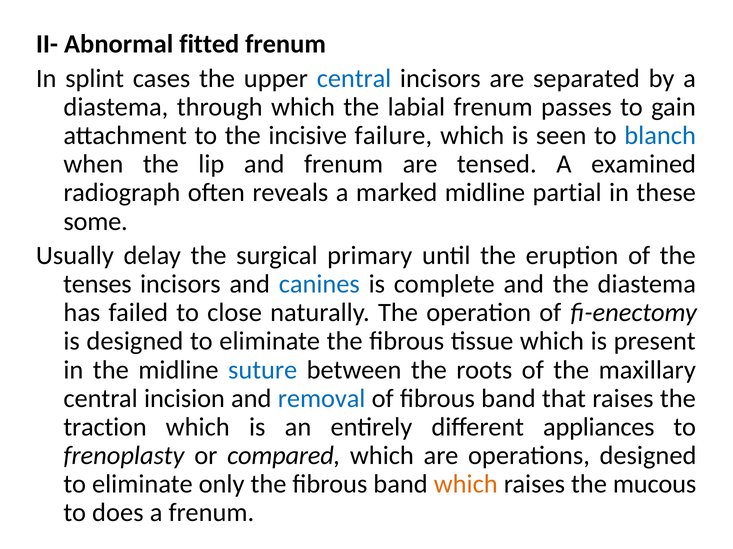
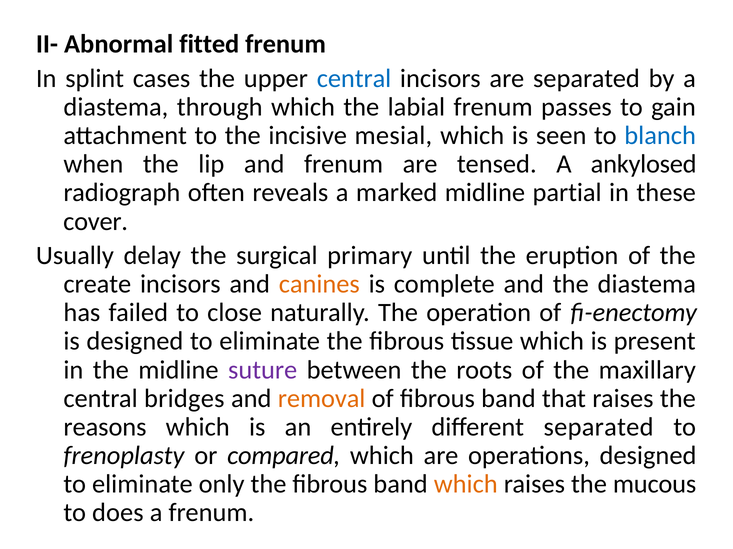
failure: failure -> mesial
examined: examined -> ankylosed
some: some -> cover
tenses: tenses -> create
canines colour: blue -> orange
suture colour: blue -> purple
incision: incision -> bridges
removal colour: blue -> orange
traction: traction -> reasons
different appliances: appliances -> separated
